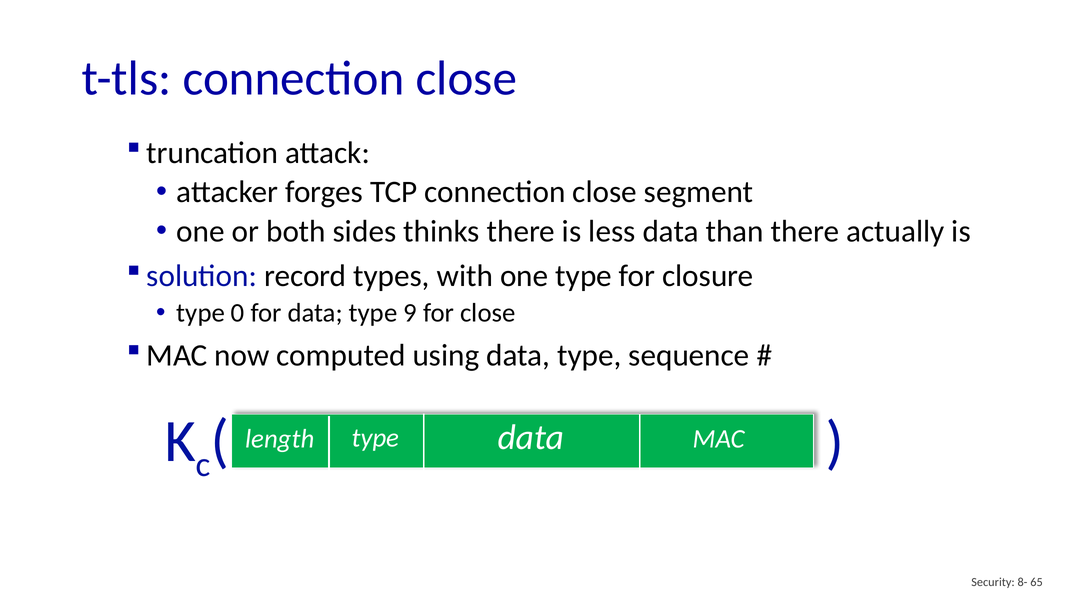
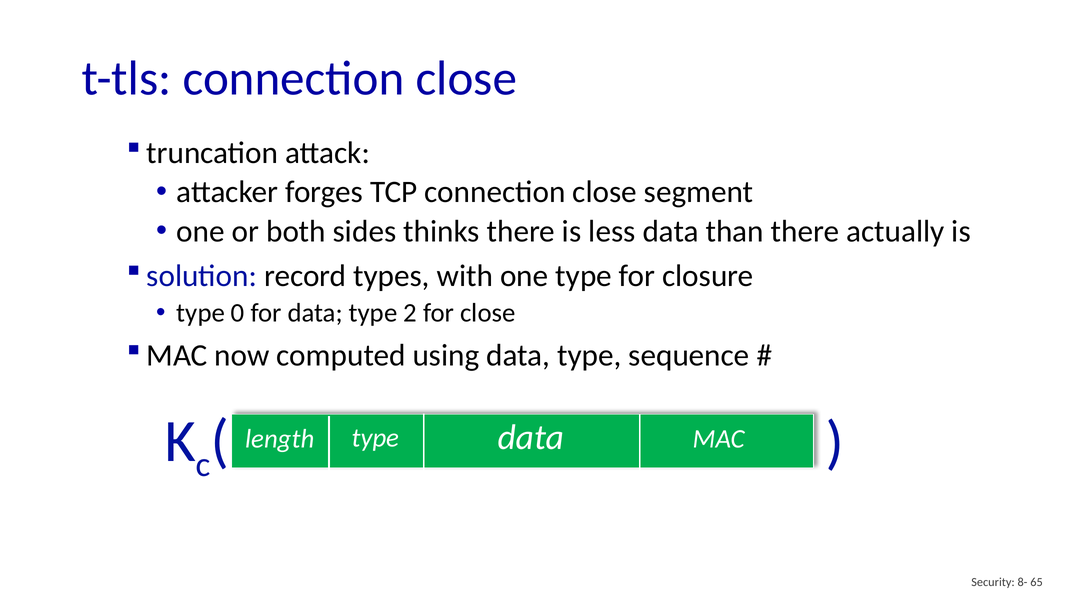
9: 9 -> 2
